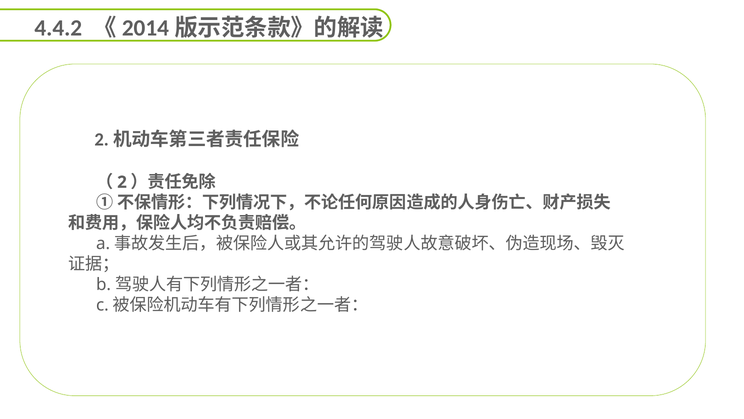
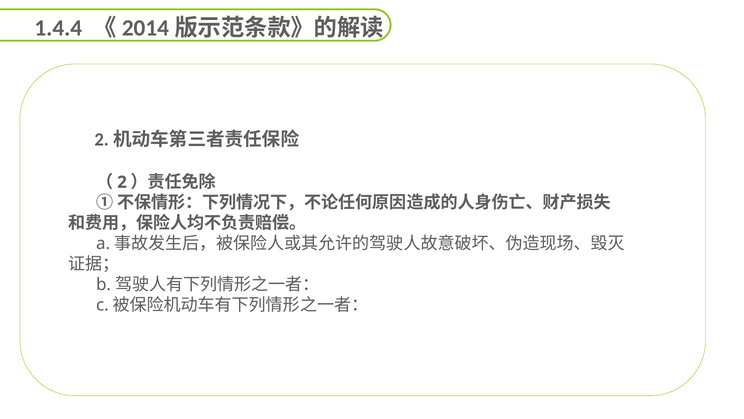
4.4.2: 4.4.2 -> 1.4.4
